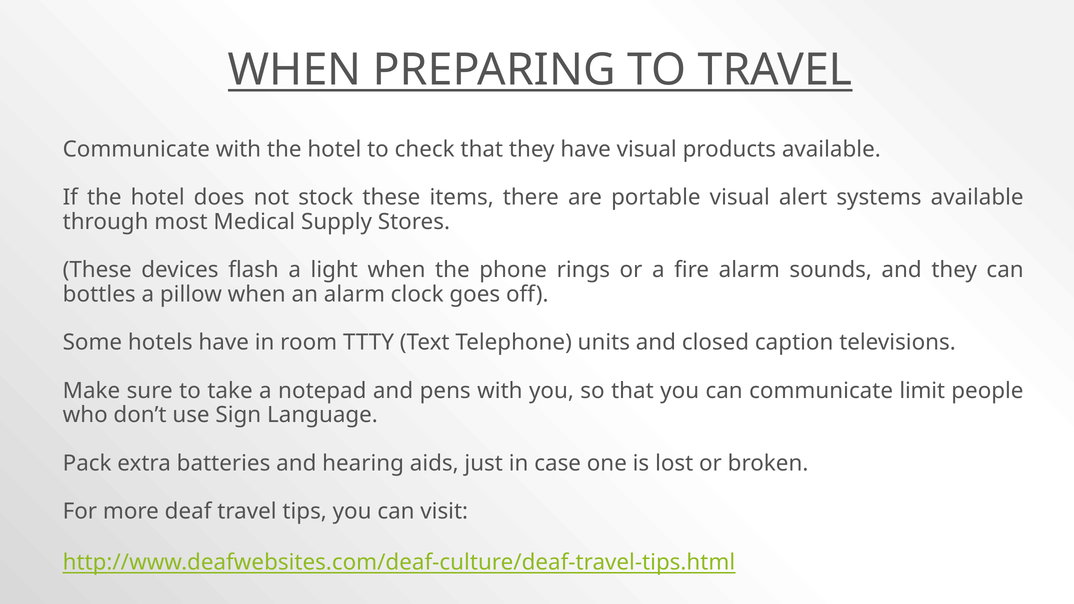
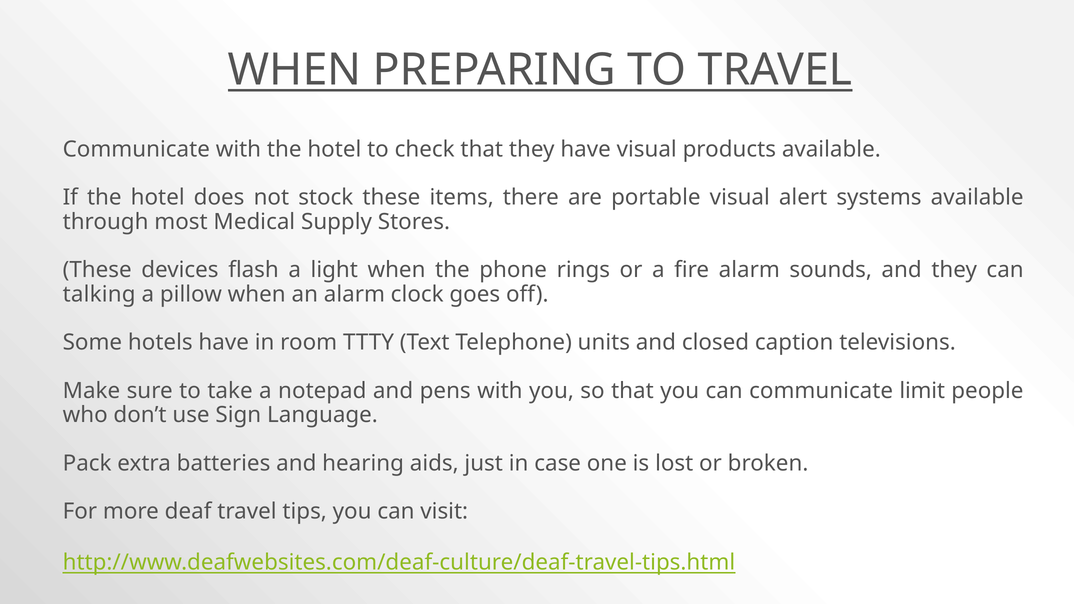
bottles: bottles -> talking
